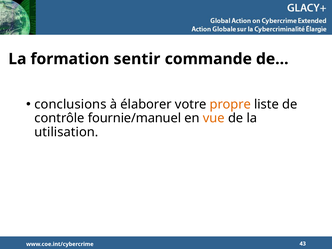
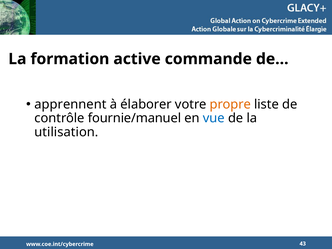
sentir: sentir -> active
conclusions: conclusions -> apprennent
vue colour: orange -> blue
